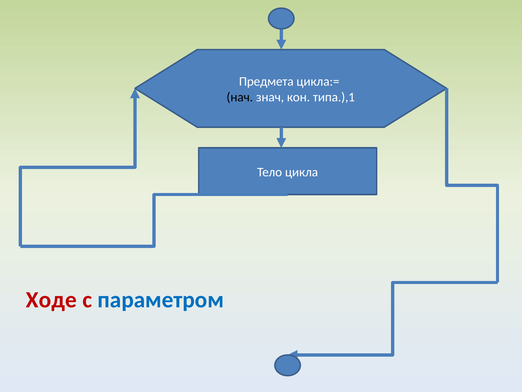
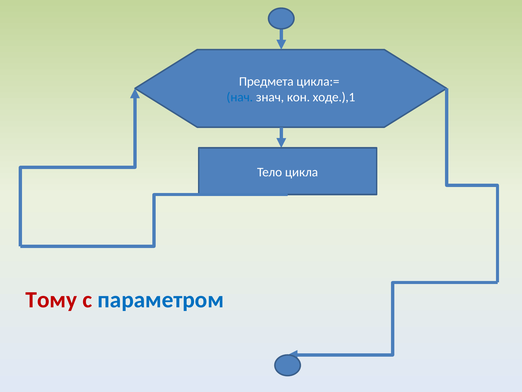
нач colour: black -> blue
типа.),1: типа.),1 -> ходе.),1
Ходе: Ходе -> Тому
